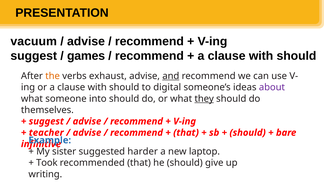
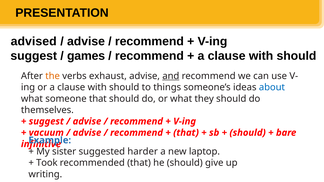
vacuum: vacuum -> advised
digital: digital -> things
about colour: purple -> blue
someone into: into -> that
they underline: present -> none
teacher: teacher -> vacuum
